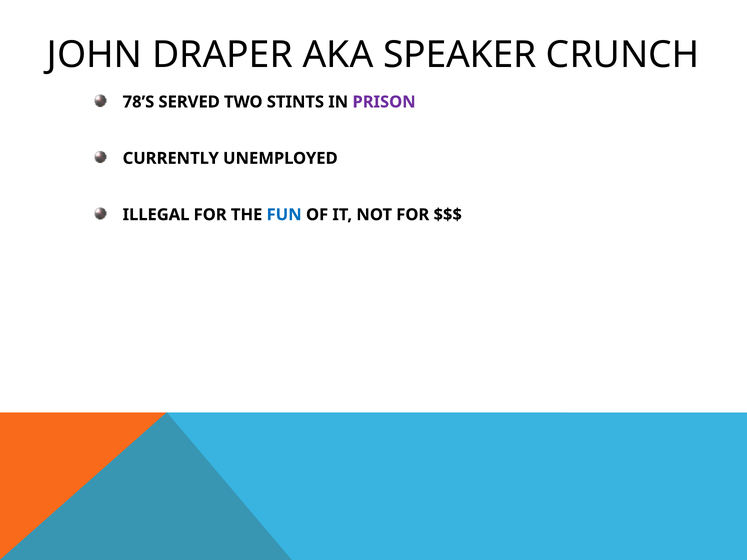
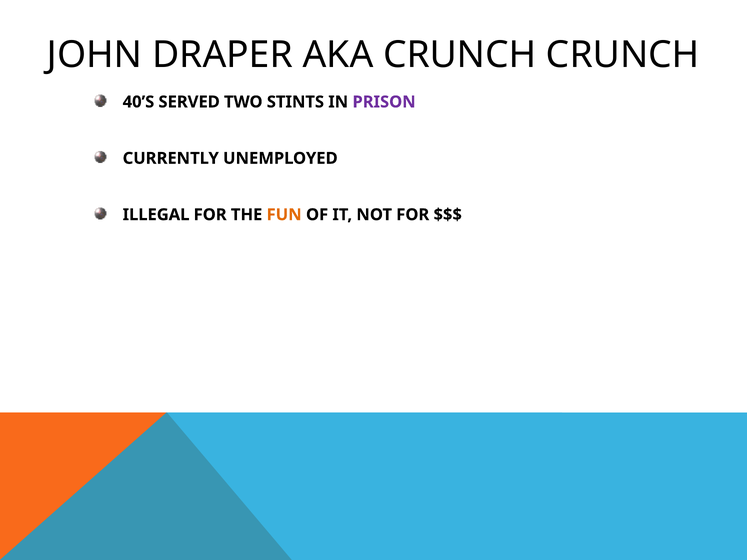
AKA SPEAKER: SPEAKER -> CRUNCH
78’S: 78’S -> 40’S
FUN colour: blue -> orange
